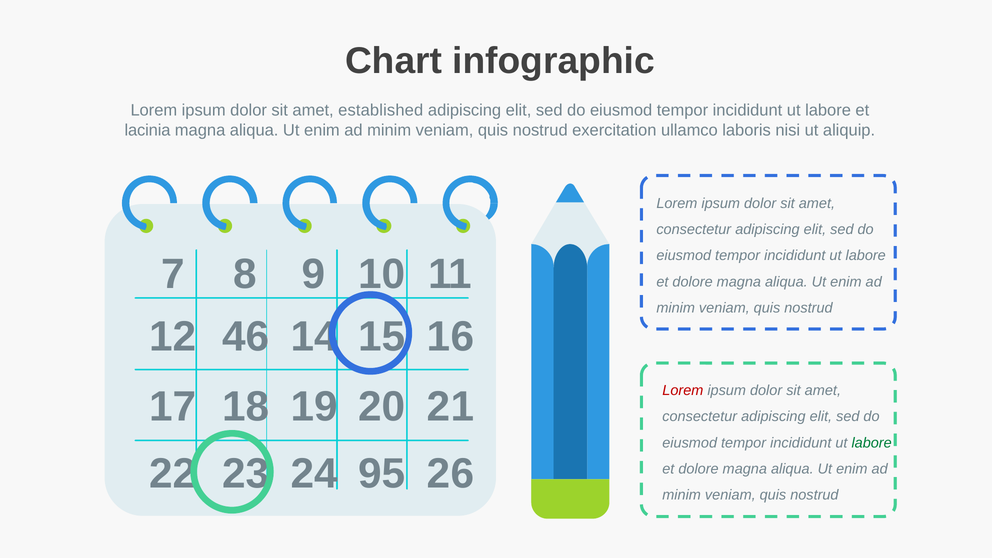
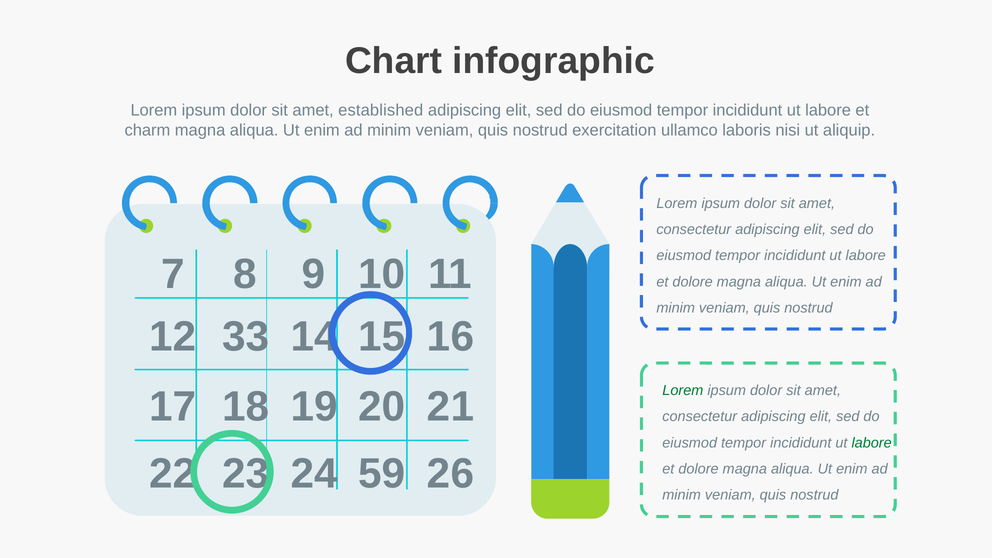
lacinia: lacinia -> charm
46: 46 -> 33
Lorem at (683, 391) colour: red -> green
95: 95 -> 59
